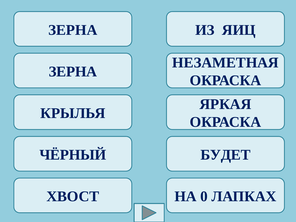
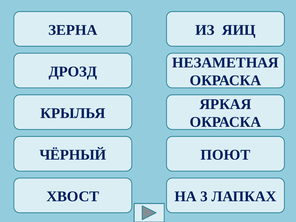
ЗЕРНА at (73, 72): ЗЕРНА -> ДРОЗД
БУДЕТ: БУДЕТ -> ПОЮТ
0: 0 -> 3
